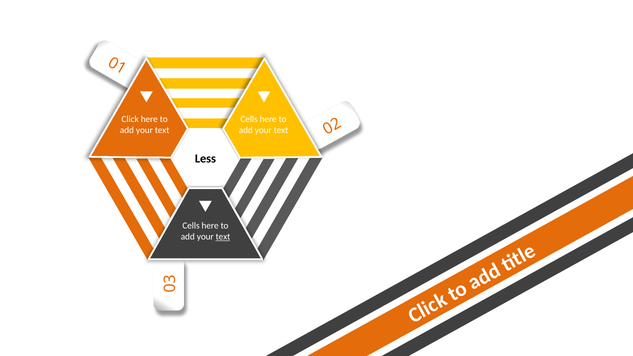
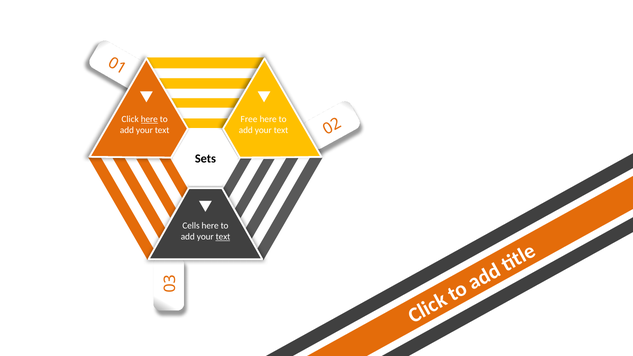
here at (149, 119) underline: none -> present
Cells at (249, 119): Cells -> Free
Less: Less -> Sets
